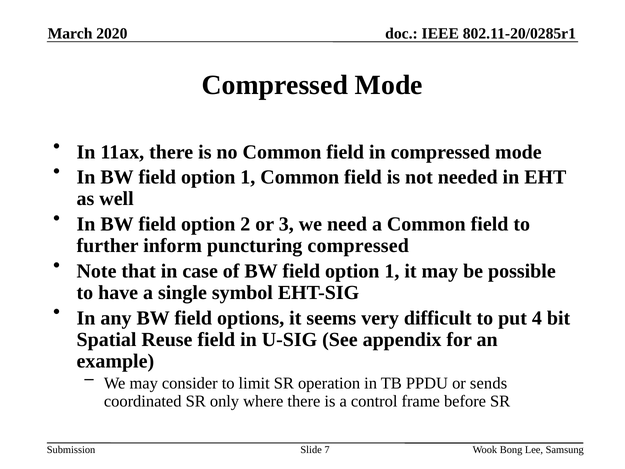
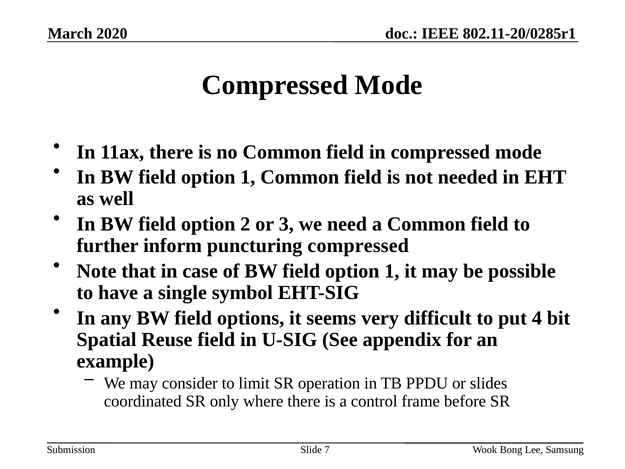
sends: sends -> slides
